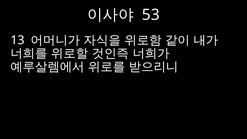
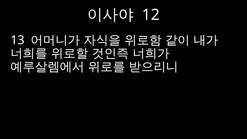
53: 53 -> 12
